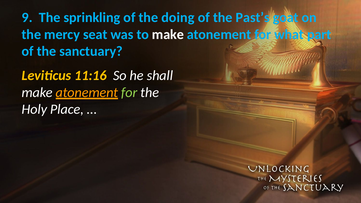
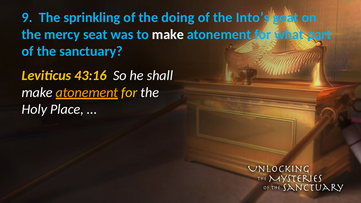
Past’s: Past’s -> Into’s
11:16: 11:16 -> 43:16
for at (129, 92) colour: light green -> yellow
